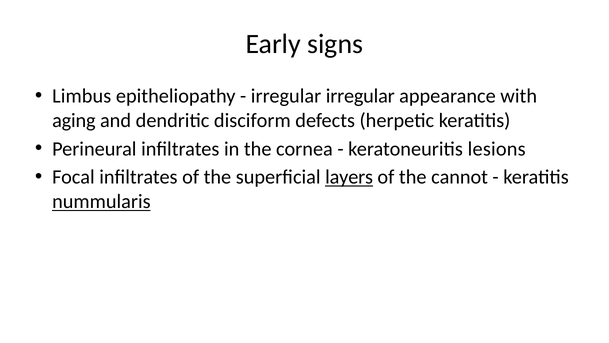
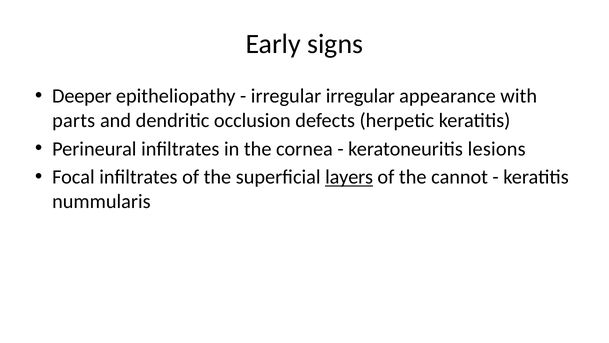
Limbus: Limbus -> Deeper
aging: aging -> parts
disciform: disciform -> occlusion
nummularis underline: present -> none
